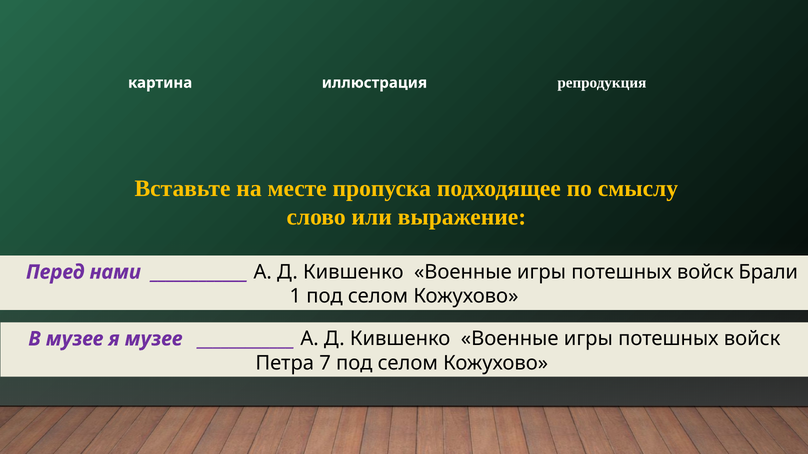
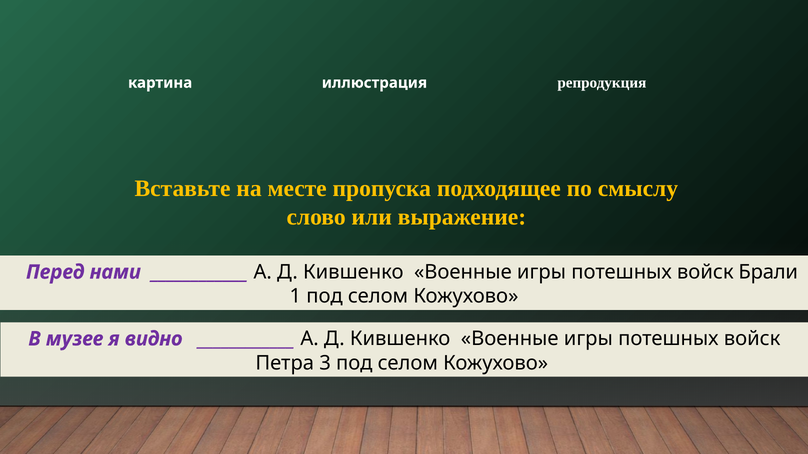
я музее: музее -> видно
7: 7 -> 3
